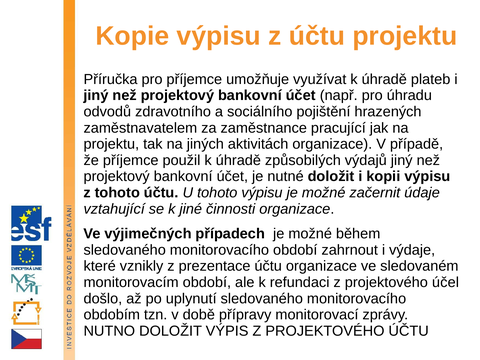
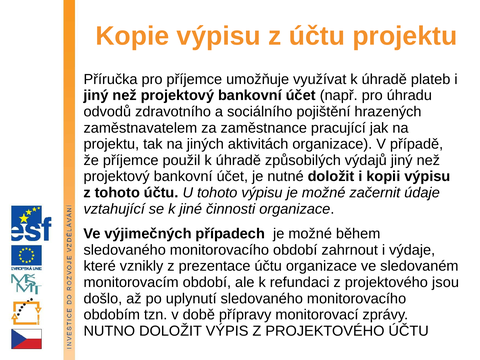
účel: účel -> jsou
